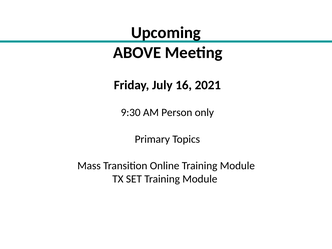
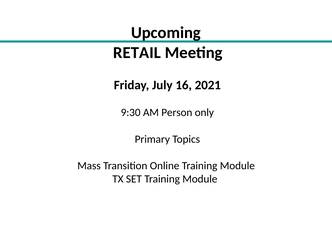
ABOVE: ABOVE -> RETAIL
